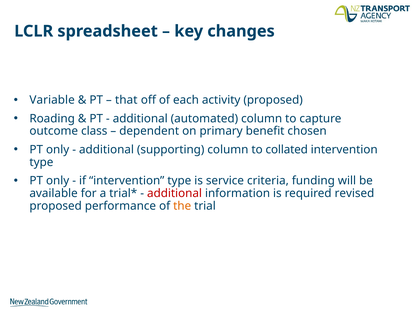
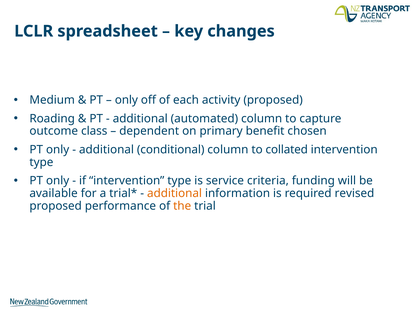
Variable: Variable -> Medium
that at (126, 100): that -> only
supporting: supporting -> conditional
additional at (175, 193) colour: red -> orange
